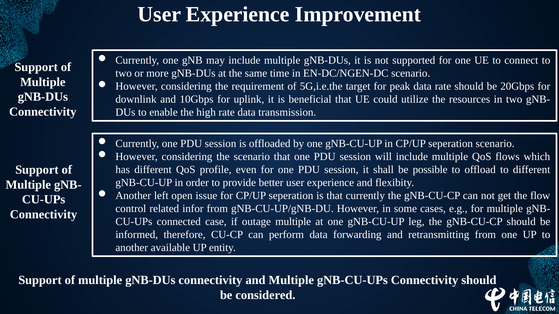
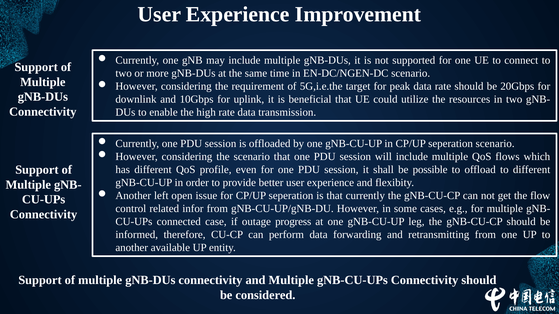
outage multiple: multiple -> progress
